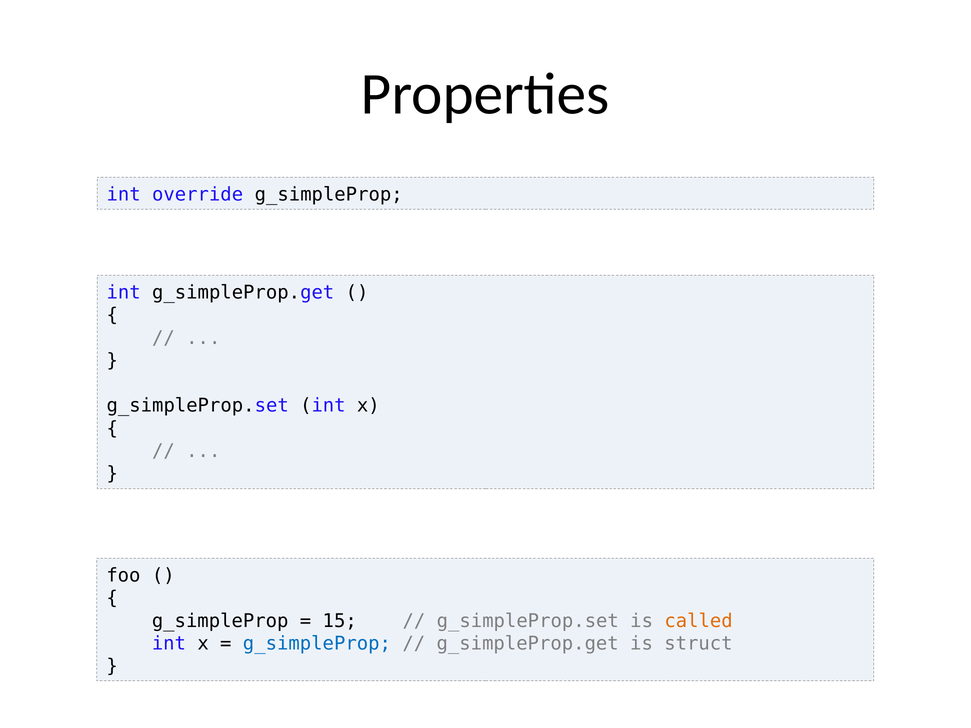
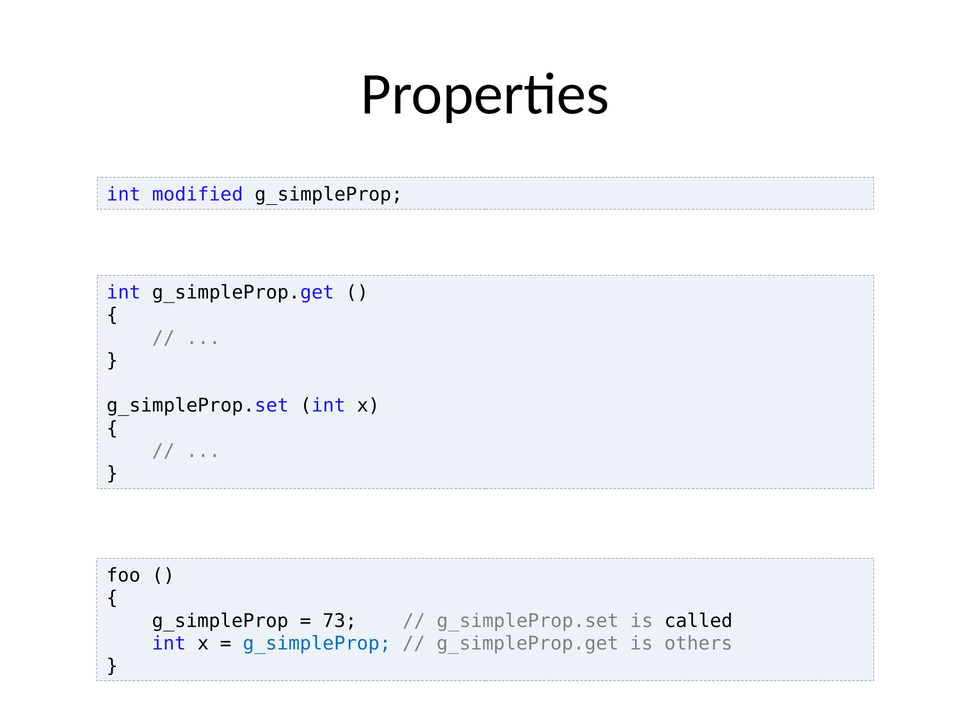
override: override -> modified
15: 15 -> 73
called colour: orange -> black
struct: struct -> others
